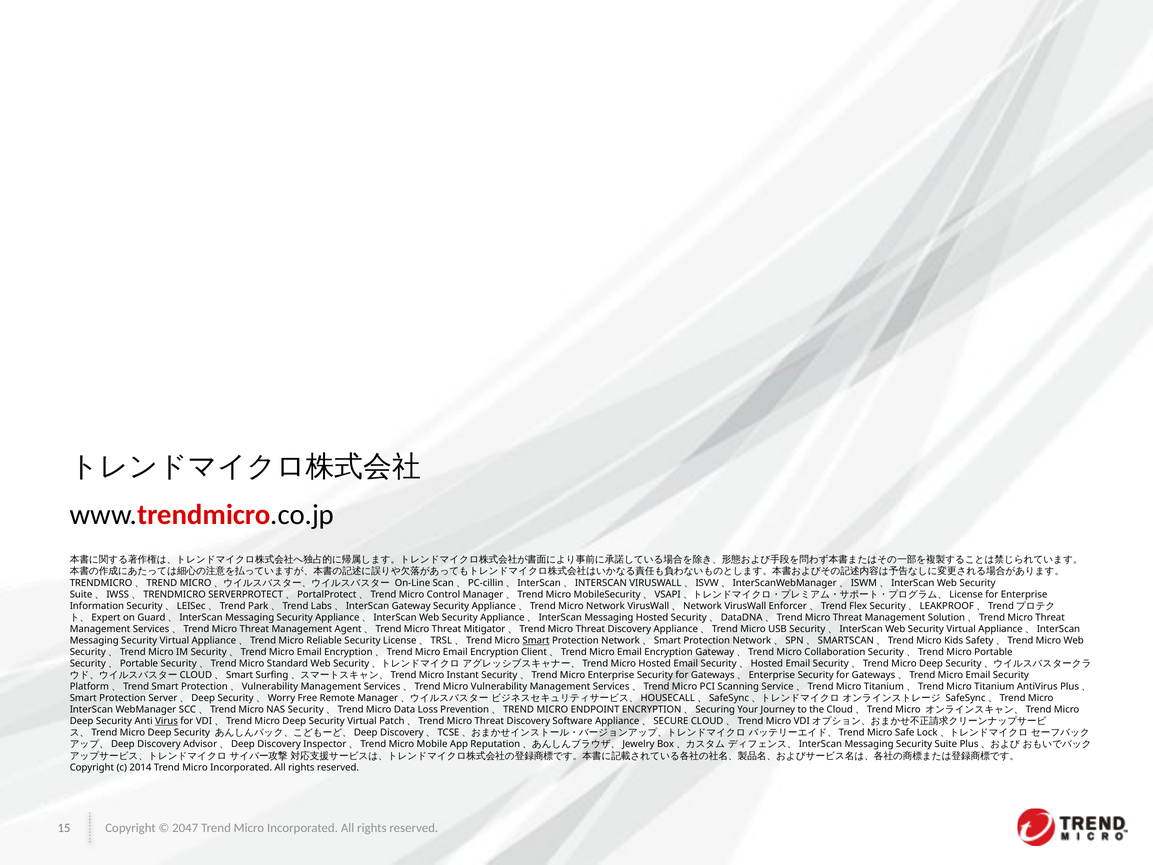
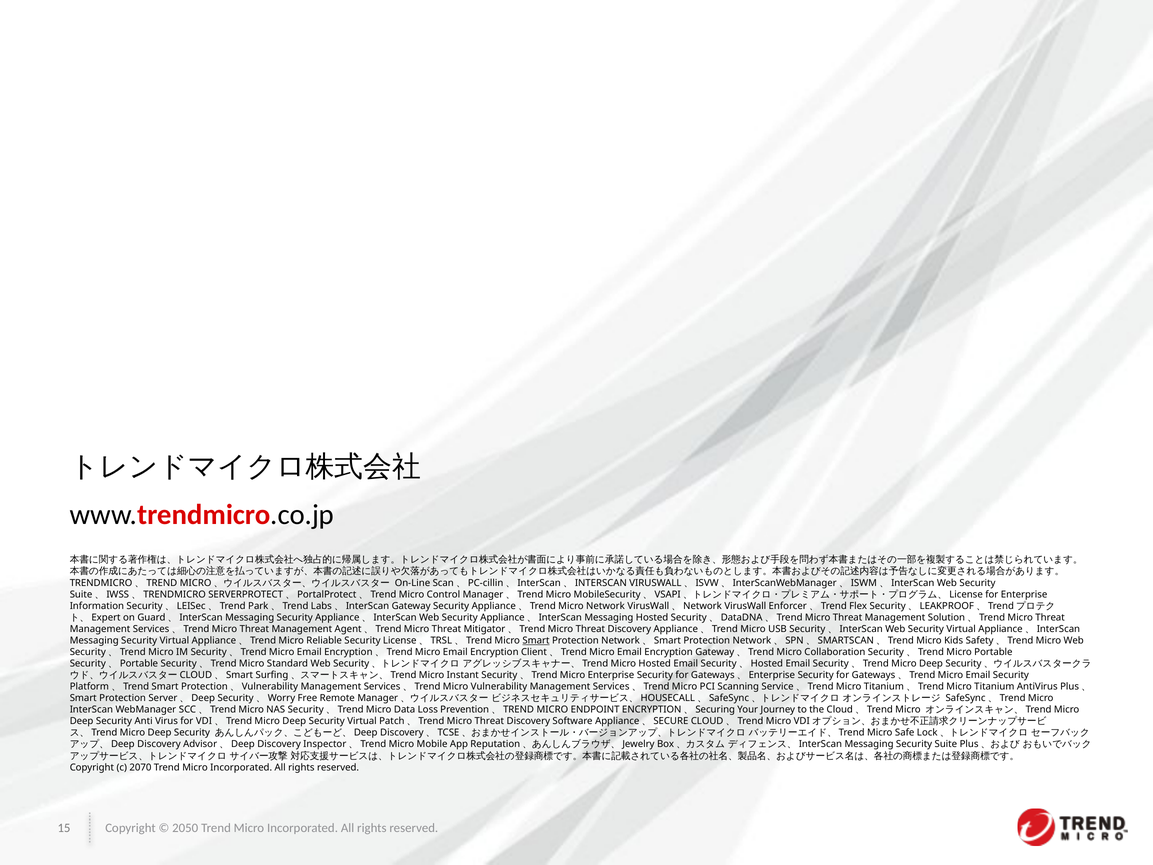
Virus underline: present -> none
2014: 2014 -> 2070
2047: 2047 -> 2050
